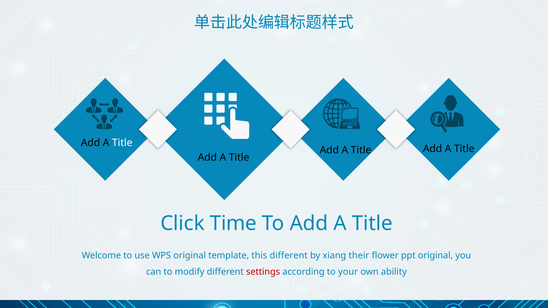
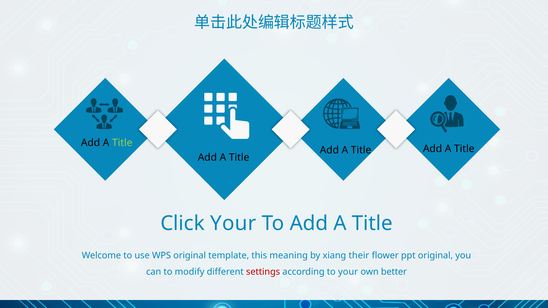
Title at (122, 143) colour: white -> light green
Click Time: Time -> Your
this different: different -> meaning
ability: ability -> better
